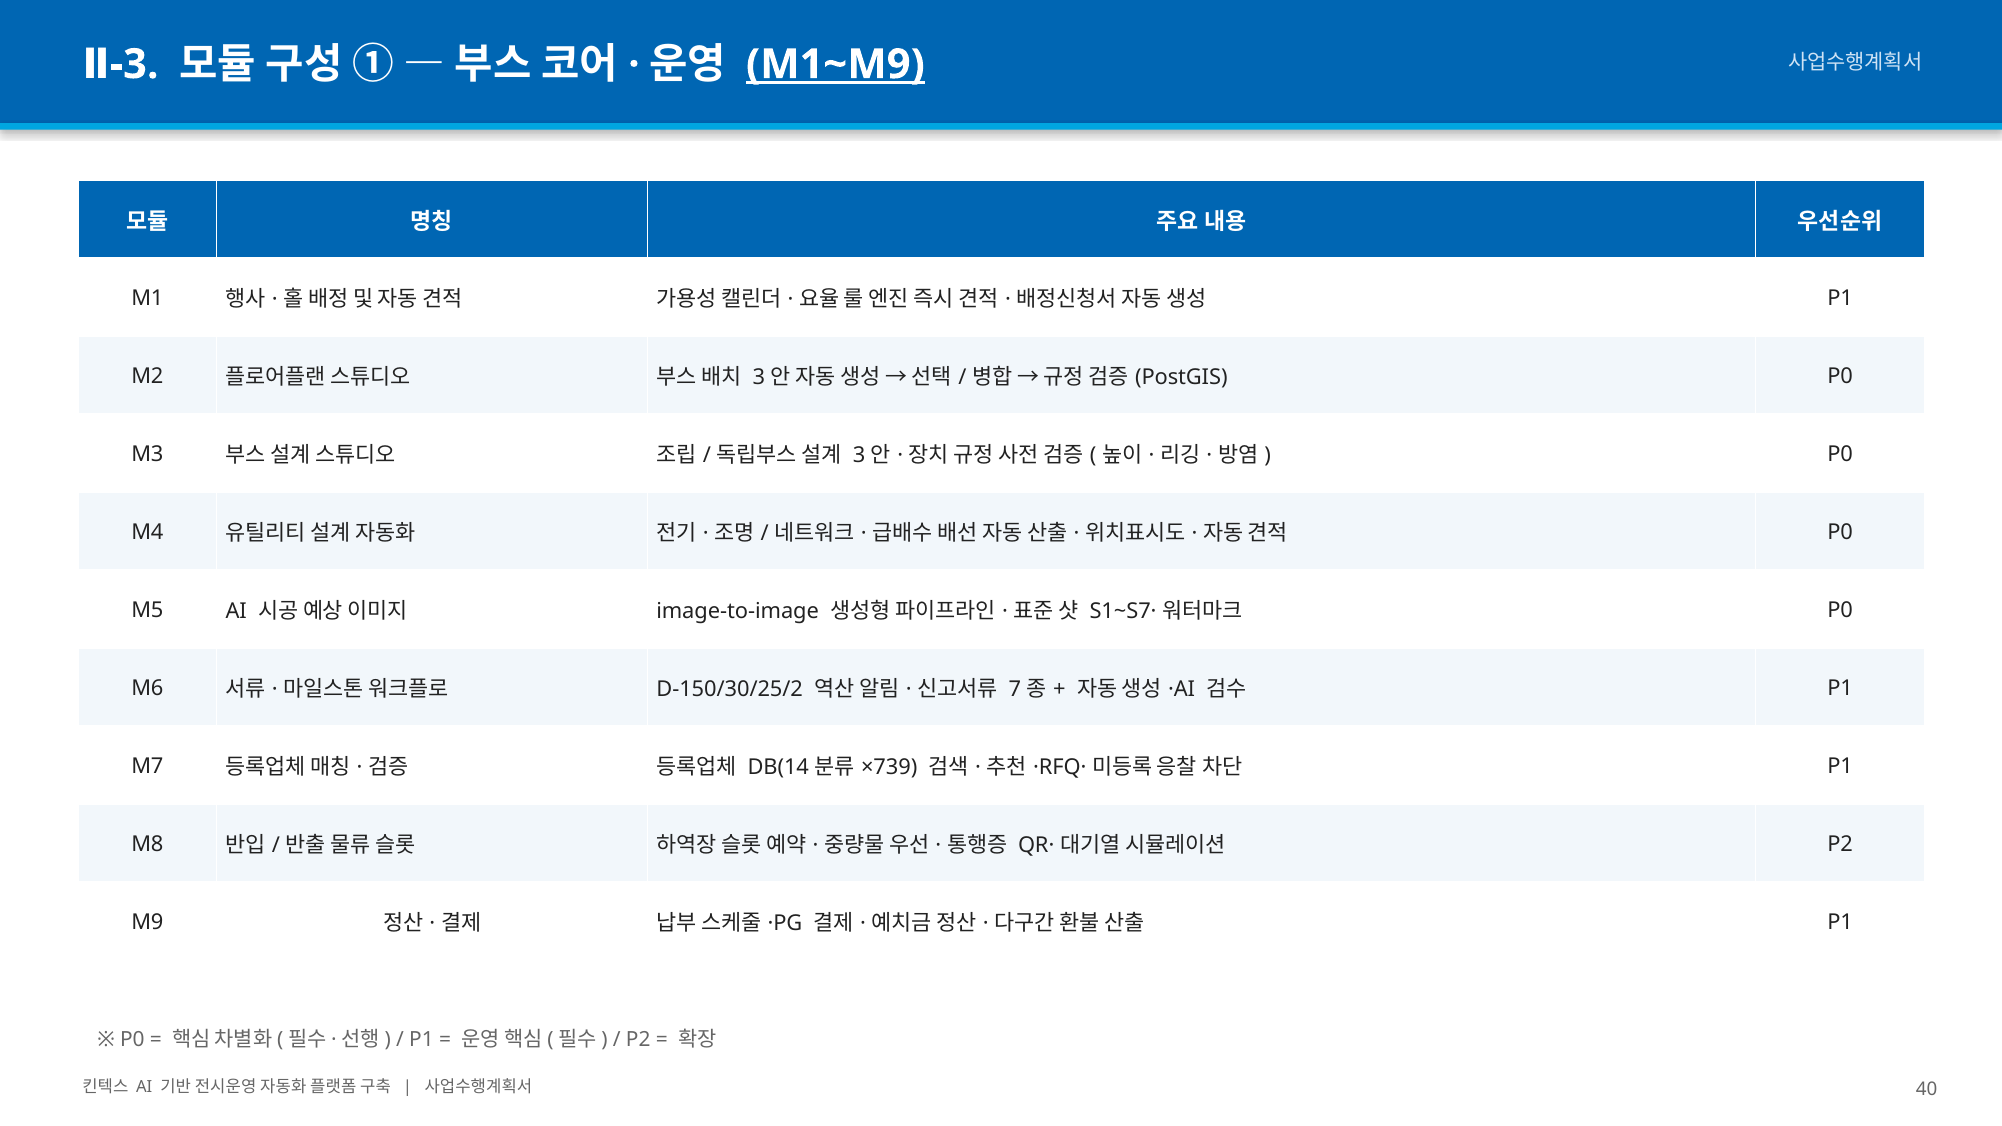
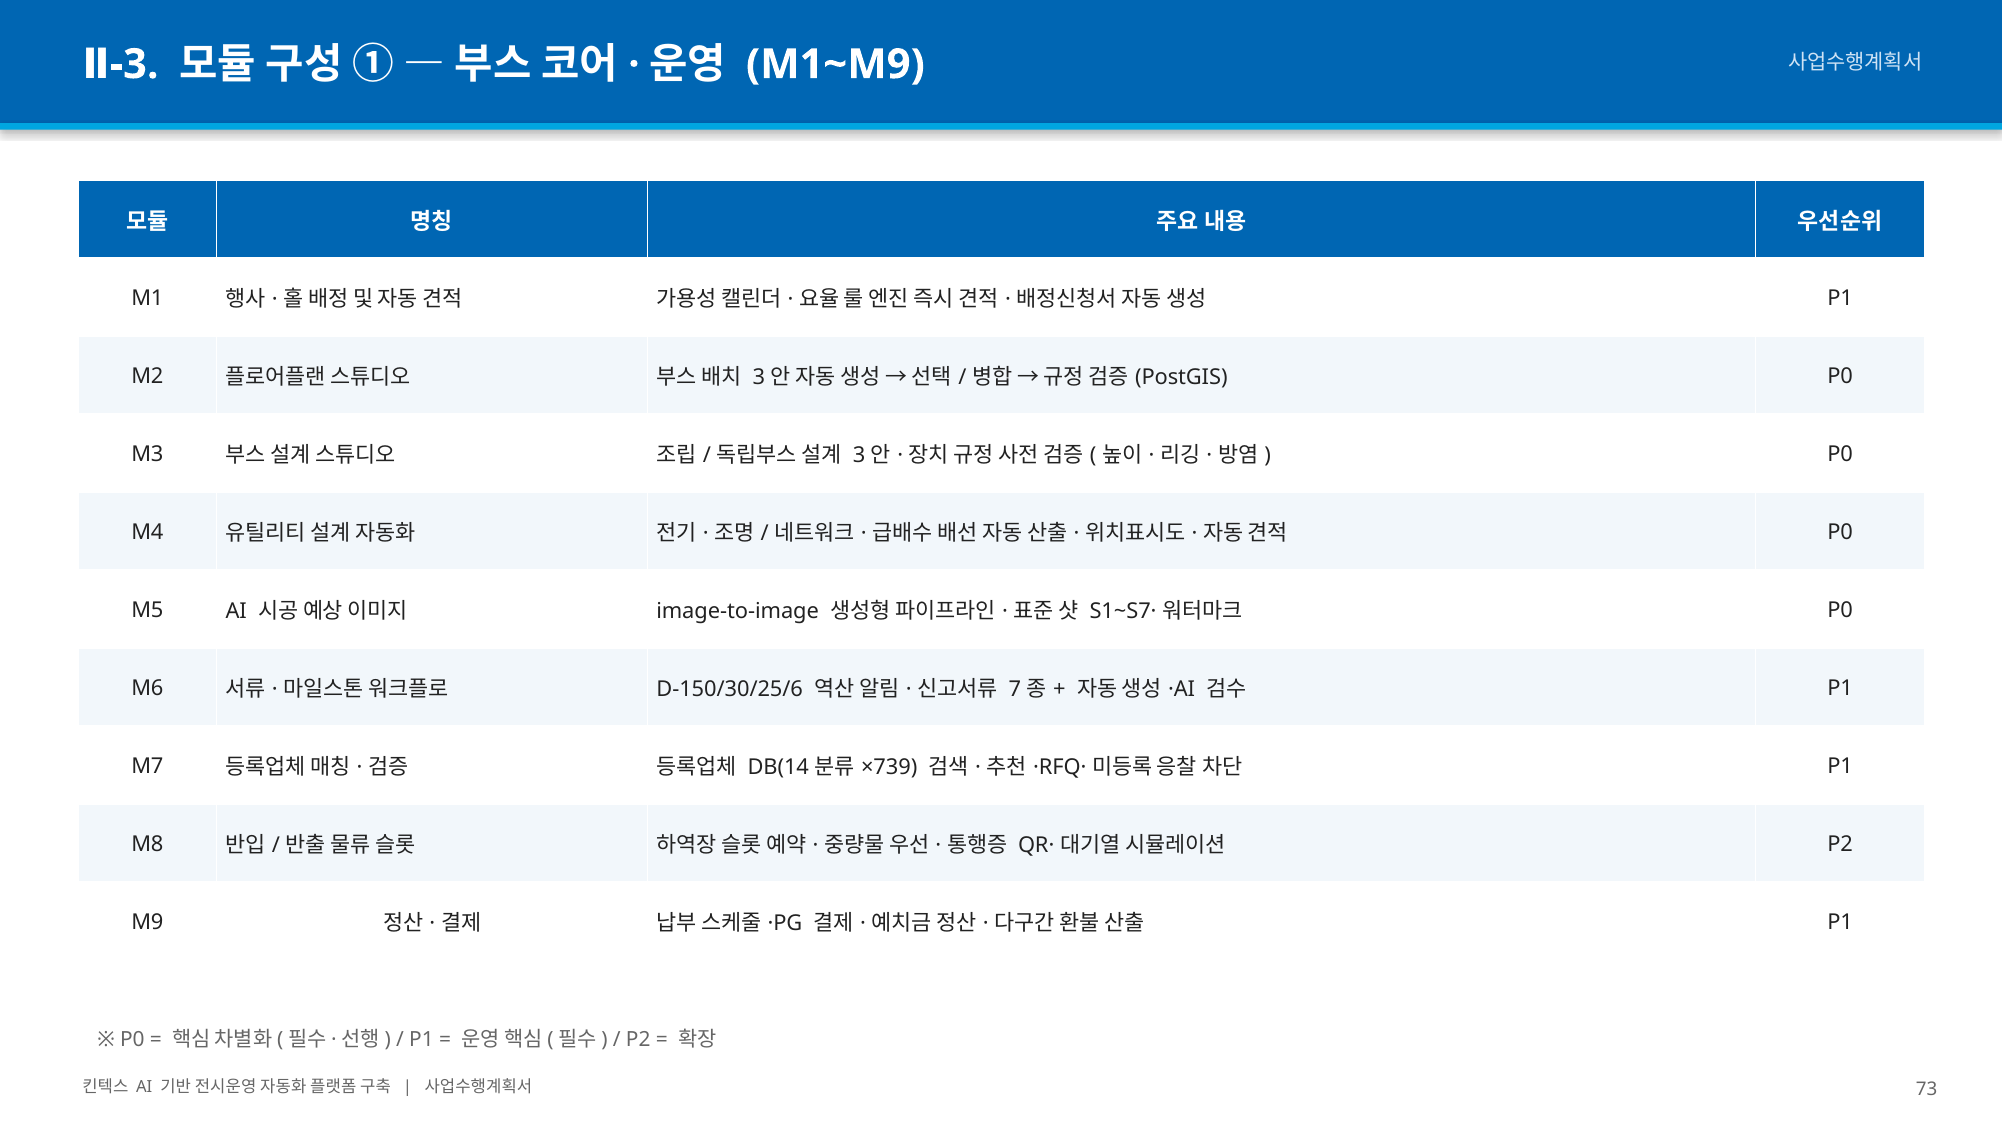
M1~M9 underline: present -> none
D-150/30/25/2: D-150/30/25/2 -> D-150/30/25/6
40: 40 -> 73
